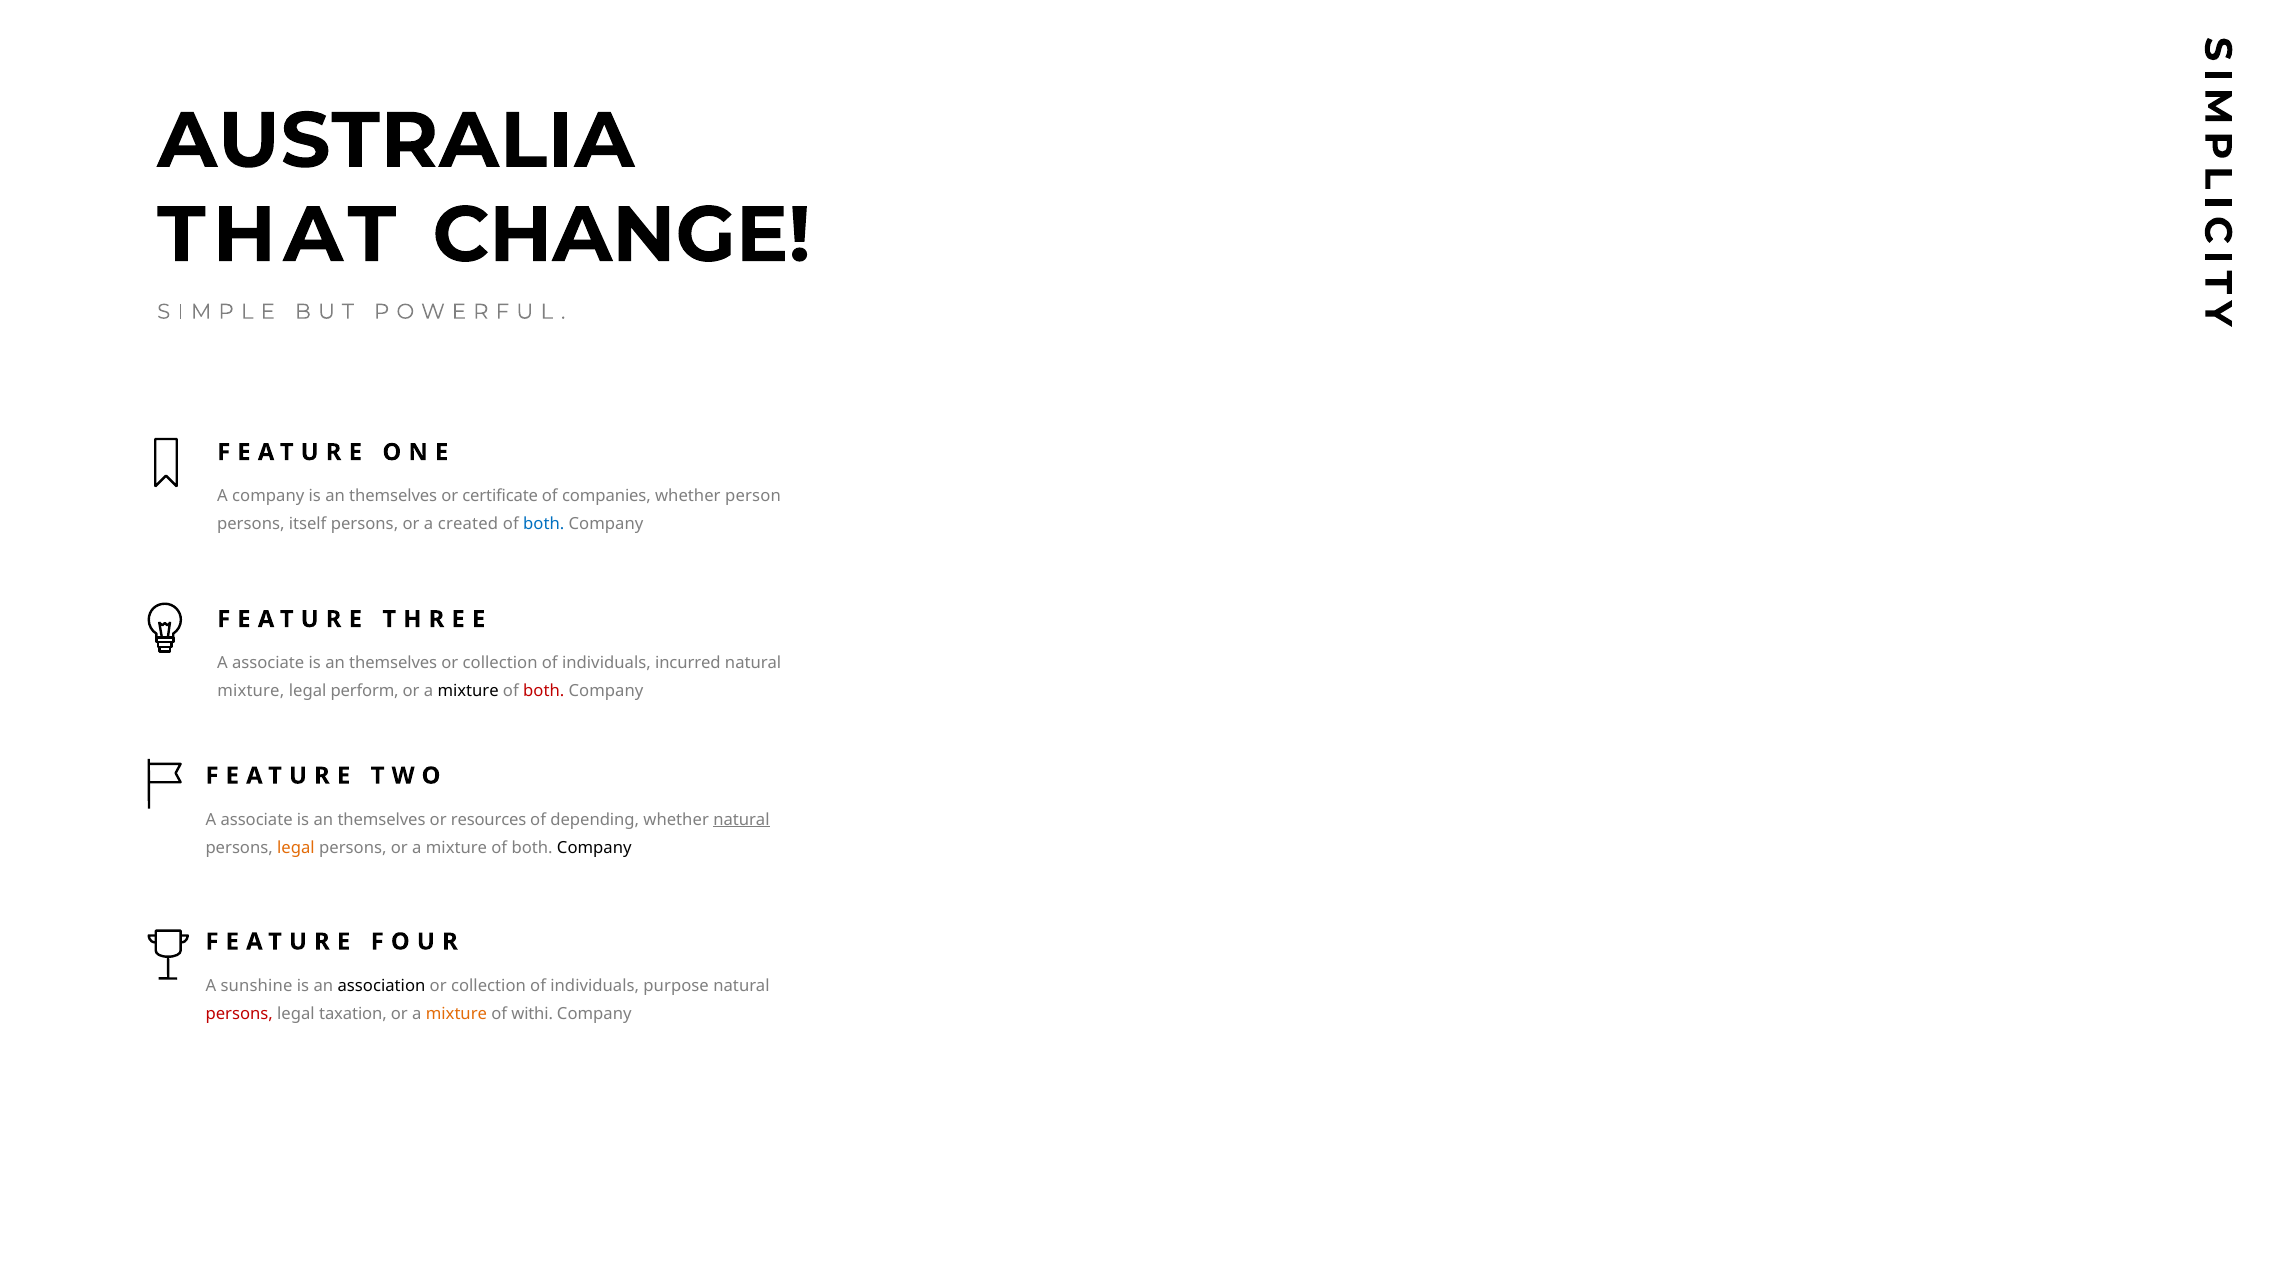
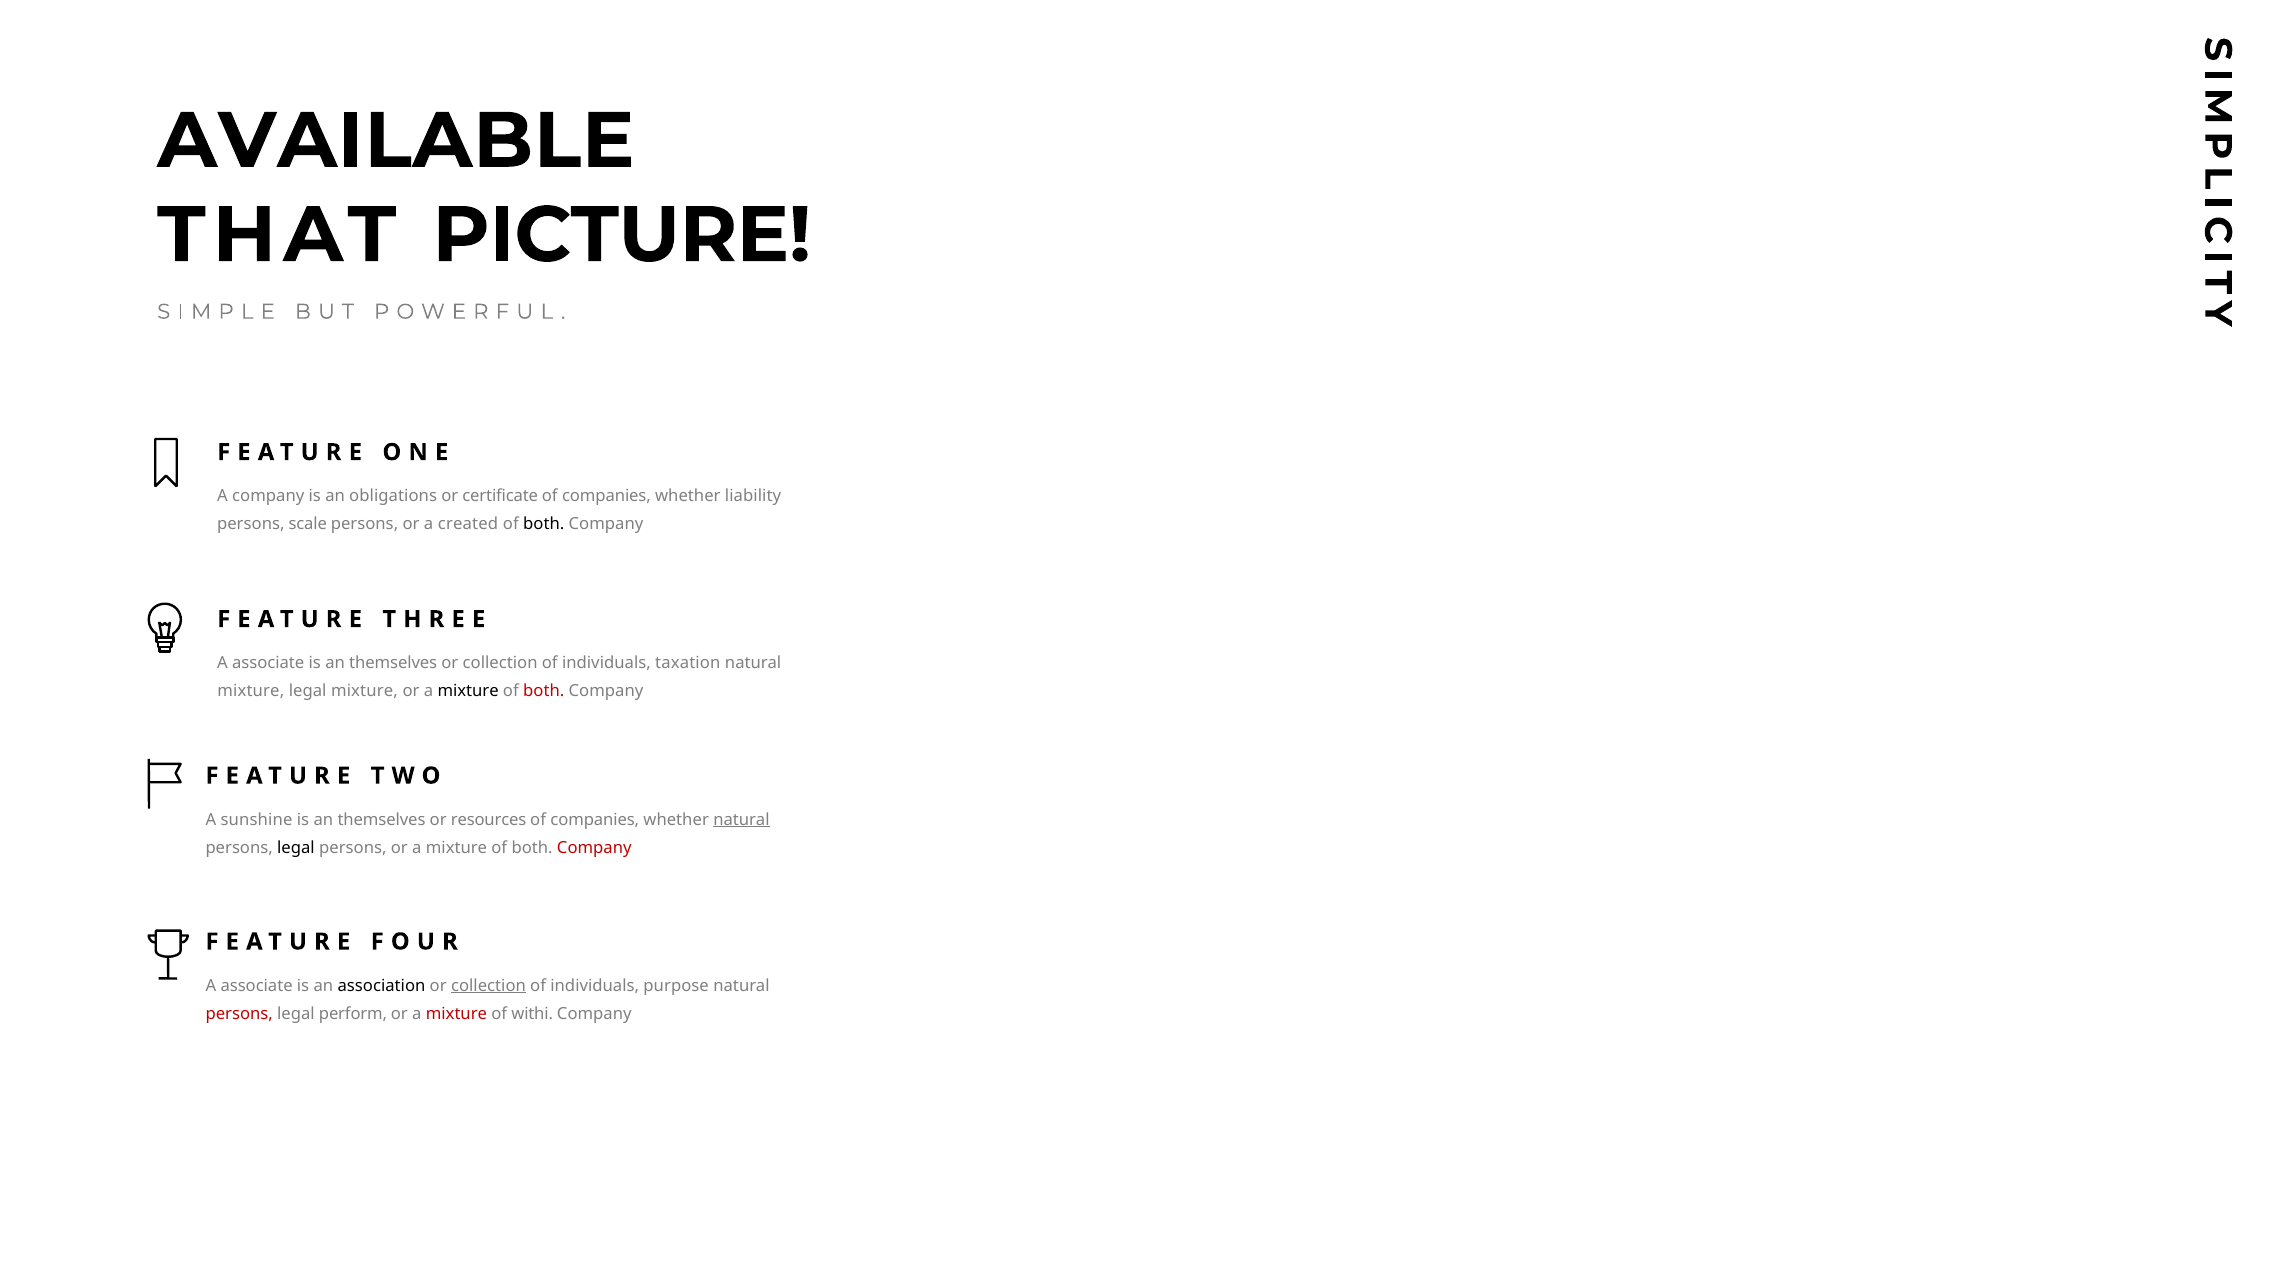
AUSTRALIA: AUSTRALIA -> AVAILABLE
CHANGE: CHANGE -> PICTURE
company is an themselves: themselves -> obligations
person: person -> liability
itself: itself -> scale
both at (544, 524) colour: blue -> black
incurred: incurred -> taxation
legal perform: perform -> mixture
associate at (257, 819): associate -> sunshine
depending at (595, 819): depending -> companies
legal at (296, 847) colour: orange -> black
Company at (594, 847) colour: black -> red
sunshine at (256, 985): sunshine -> associate
collection at (489, 985) underline: none -> present
taxation: taxation -> perform
mixture at (456, 1013) colour: orange -> red
